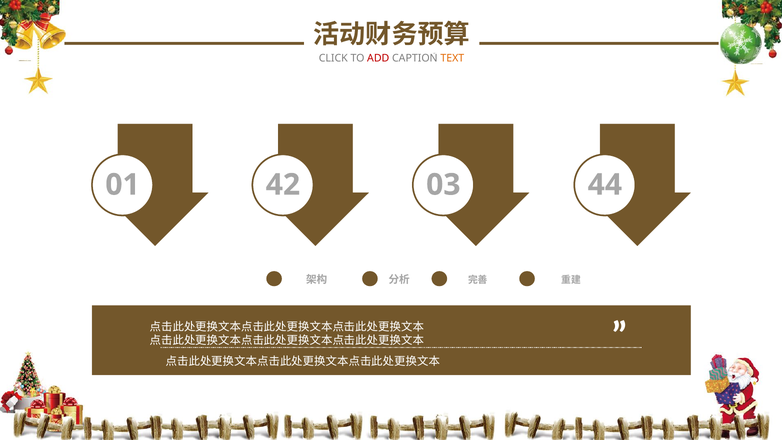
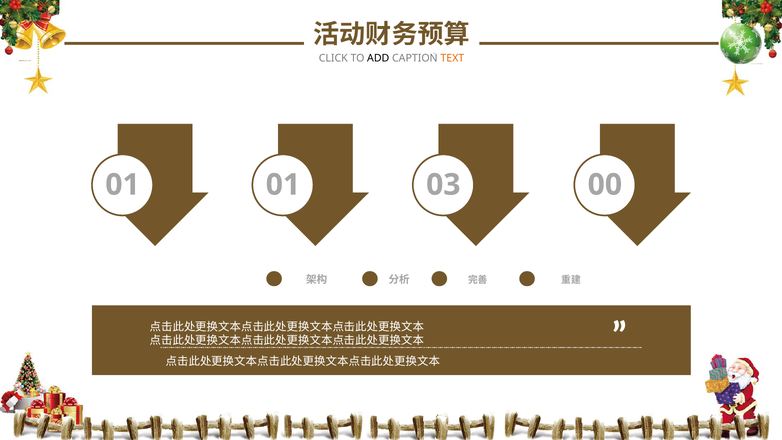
ADD colour: red -> black
01 42: 42 -> 01
44: 44 -> 00
